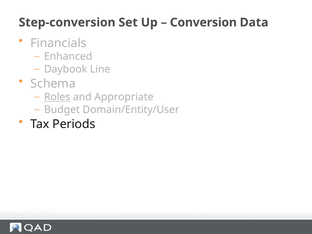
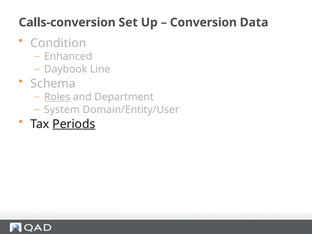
Step-conversion: Step-conversion -> Calls-conversion
Financials: Financials -> Condition
Appropriate: Appropriate -> Department
Budget: Budget -> System
Periods underline: none -> present
